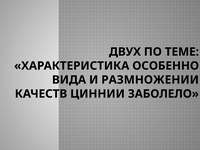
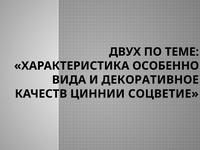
РАЗМНОЖЕНИИ: РАЗМНОЖЕНИИ -> ДЕКОРАТИВНОЕ
ЗАБОЛЕЛО: ЗАБОЛЕЛО -> СОЦВЕТИЕ
